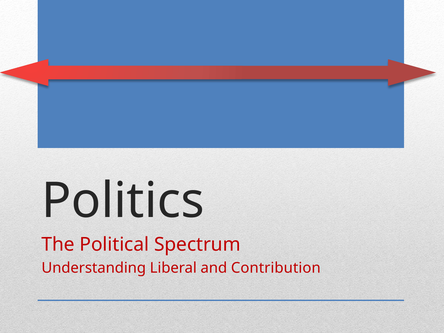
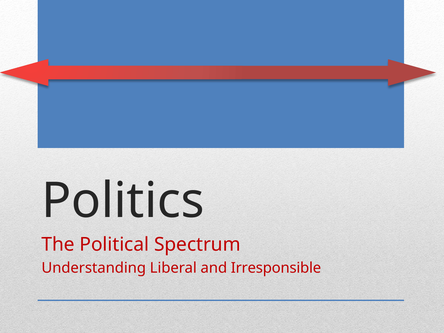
Contribution: Contribution -> Irresponsible
